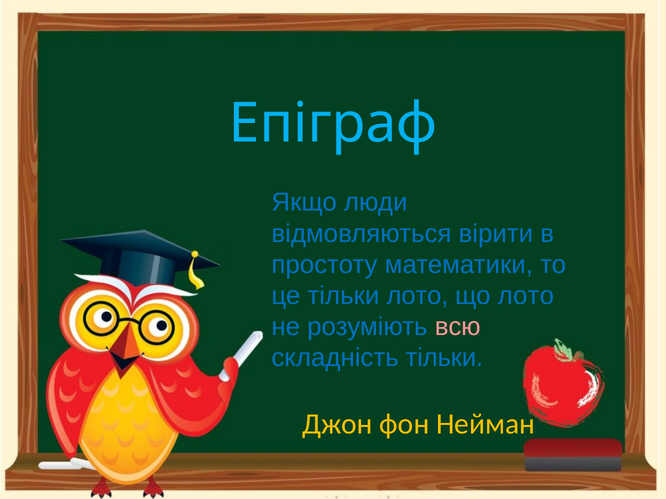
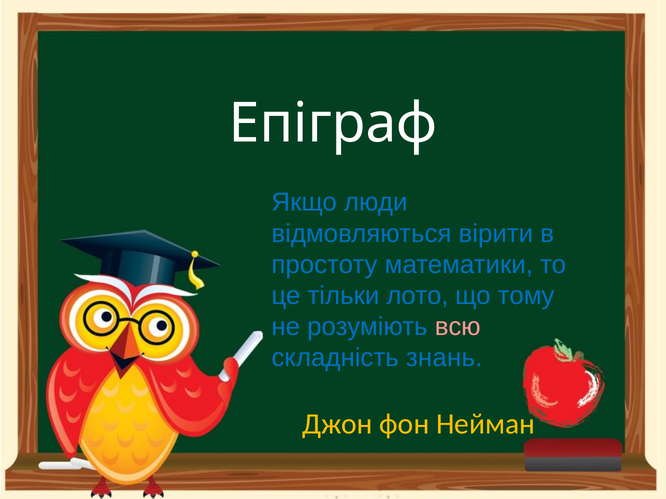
Епіграф colour: light blue -> white
що лото: лото -> тому
складність тільки: тільки -> знань
